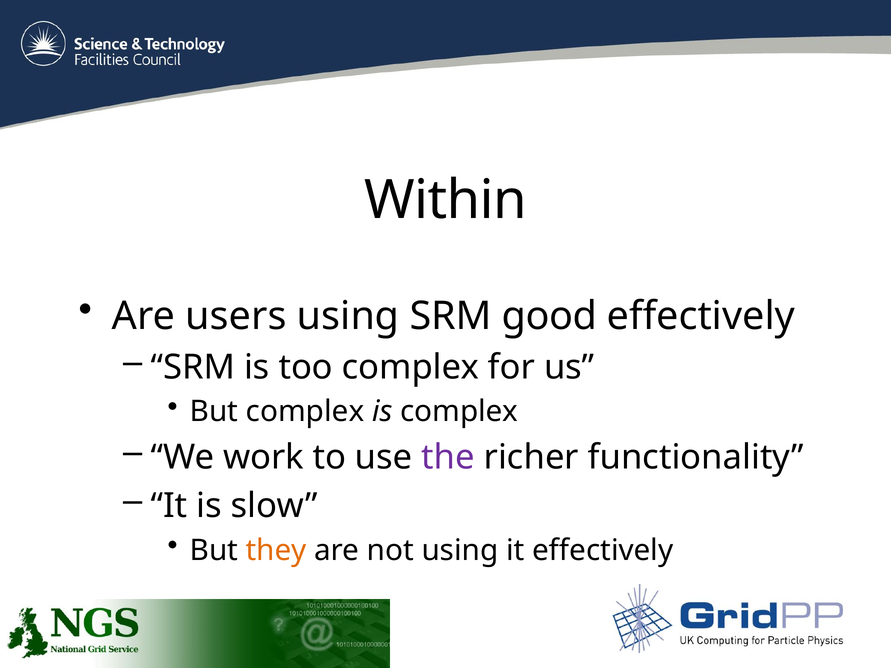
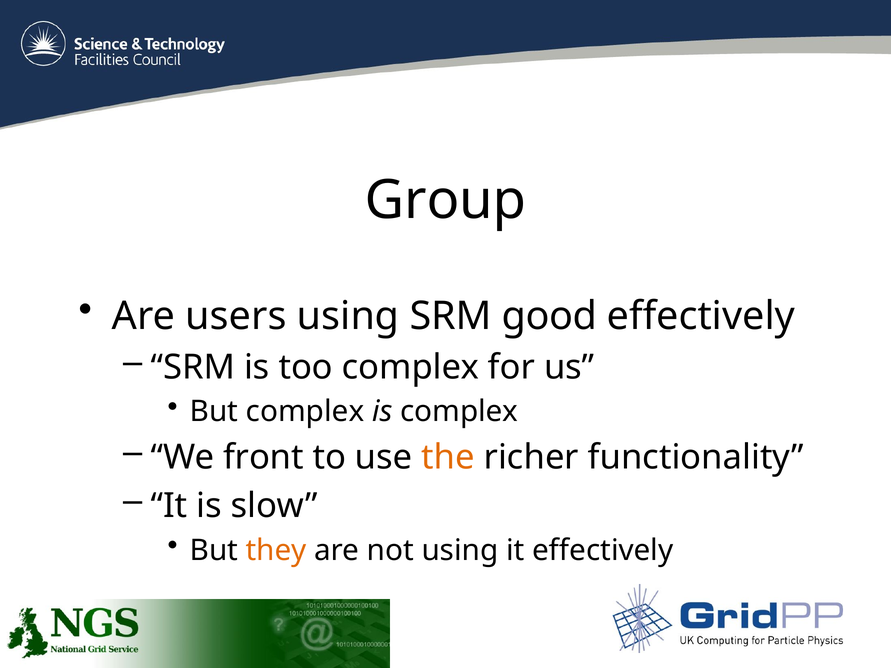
Within: Within -> Group
work: work -> front
the colour: purple -> orange
